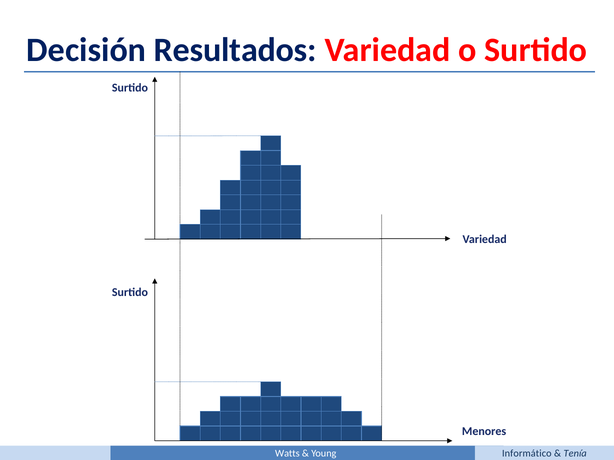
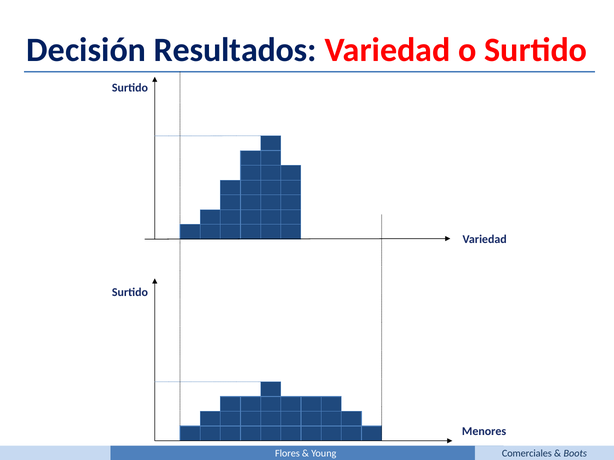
Watts: Watts -> Flores
Informático: Informático -> Comerciales
Tenía: Tenía -> Boots
